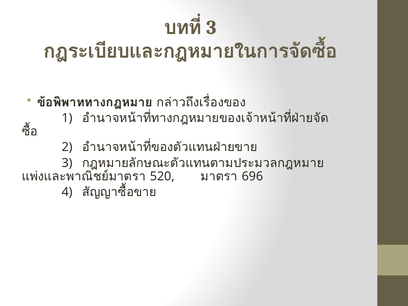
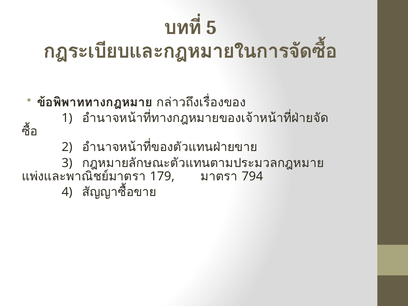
3 at (211, 28): 3 -> 5
520: 520 -> 179
696: 696 -> 794
